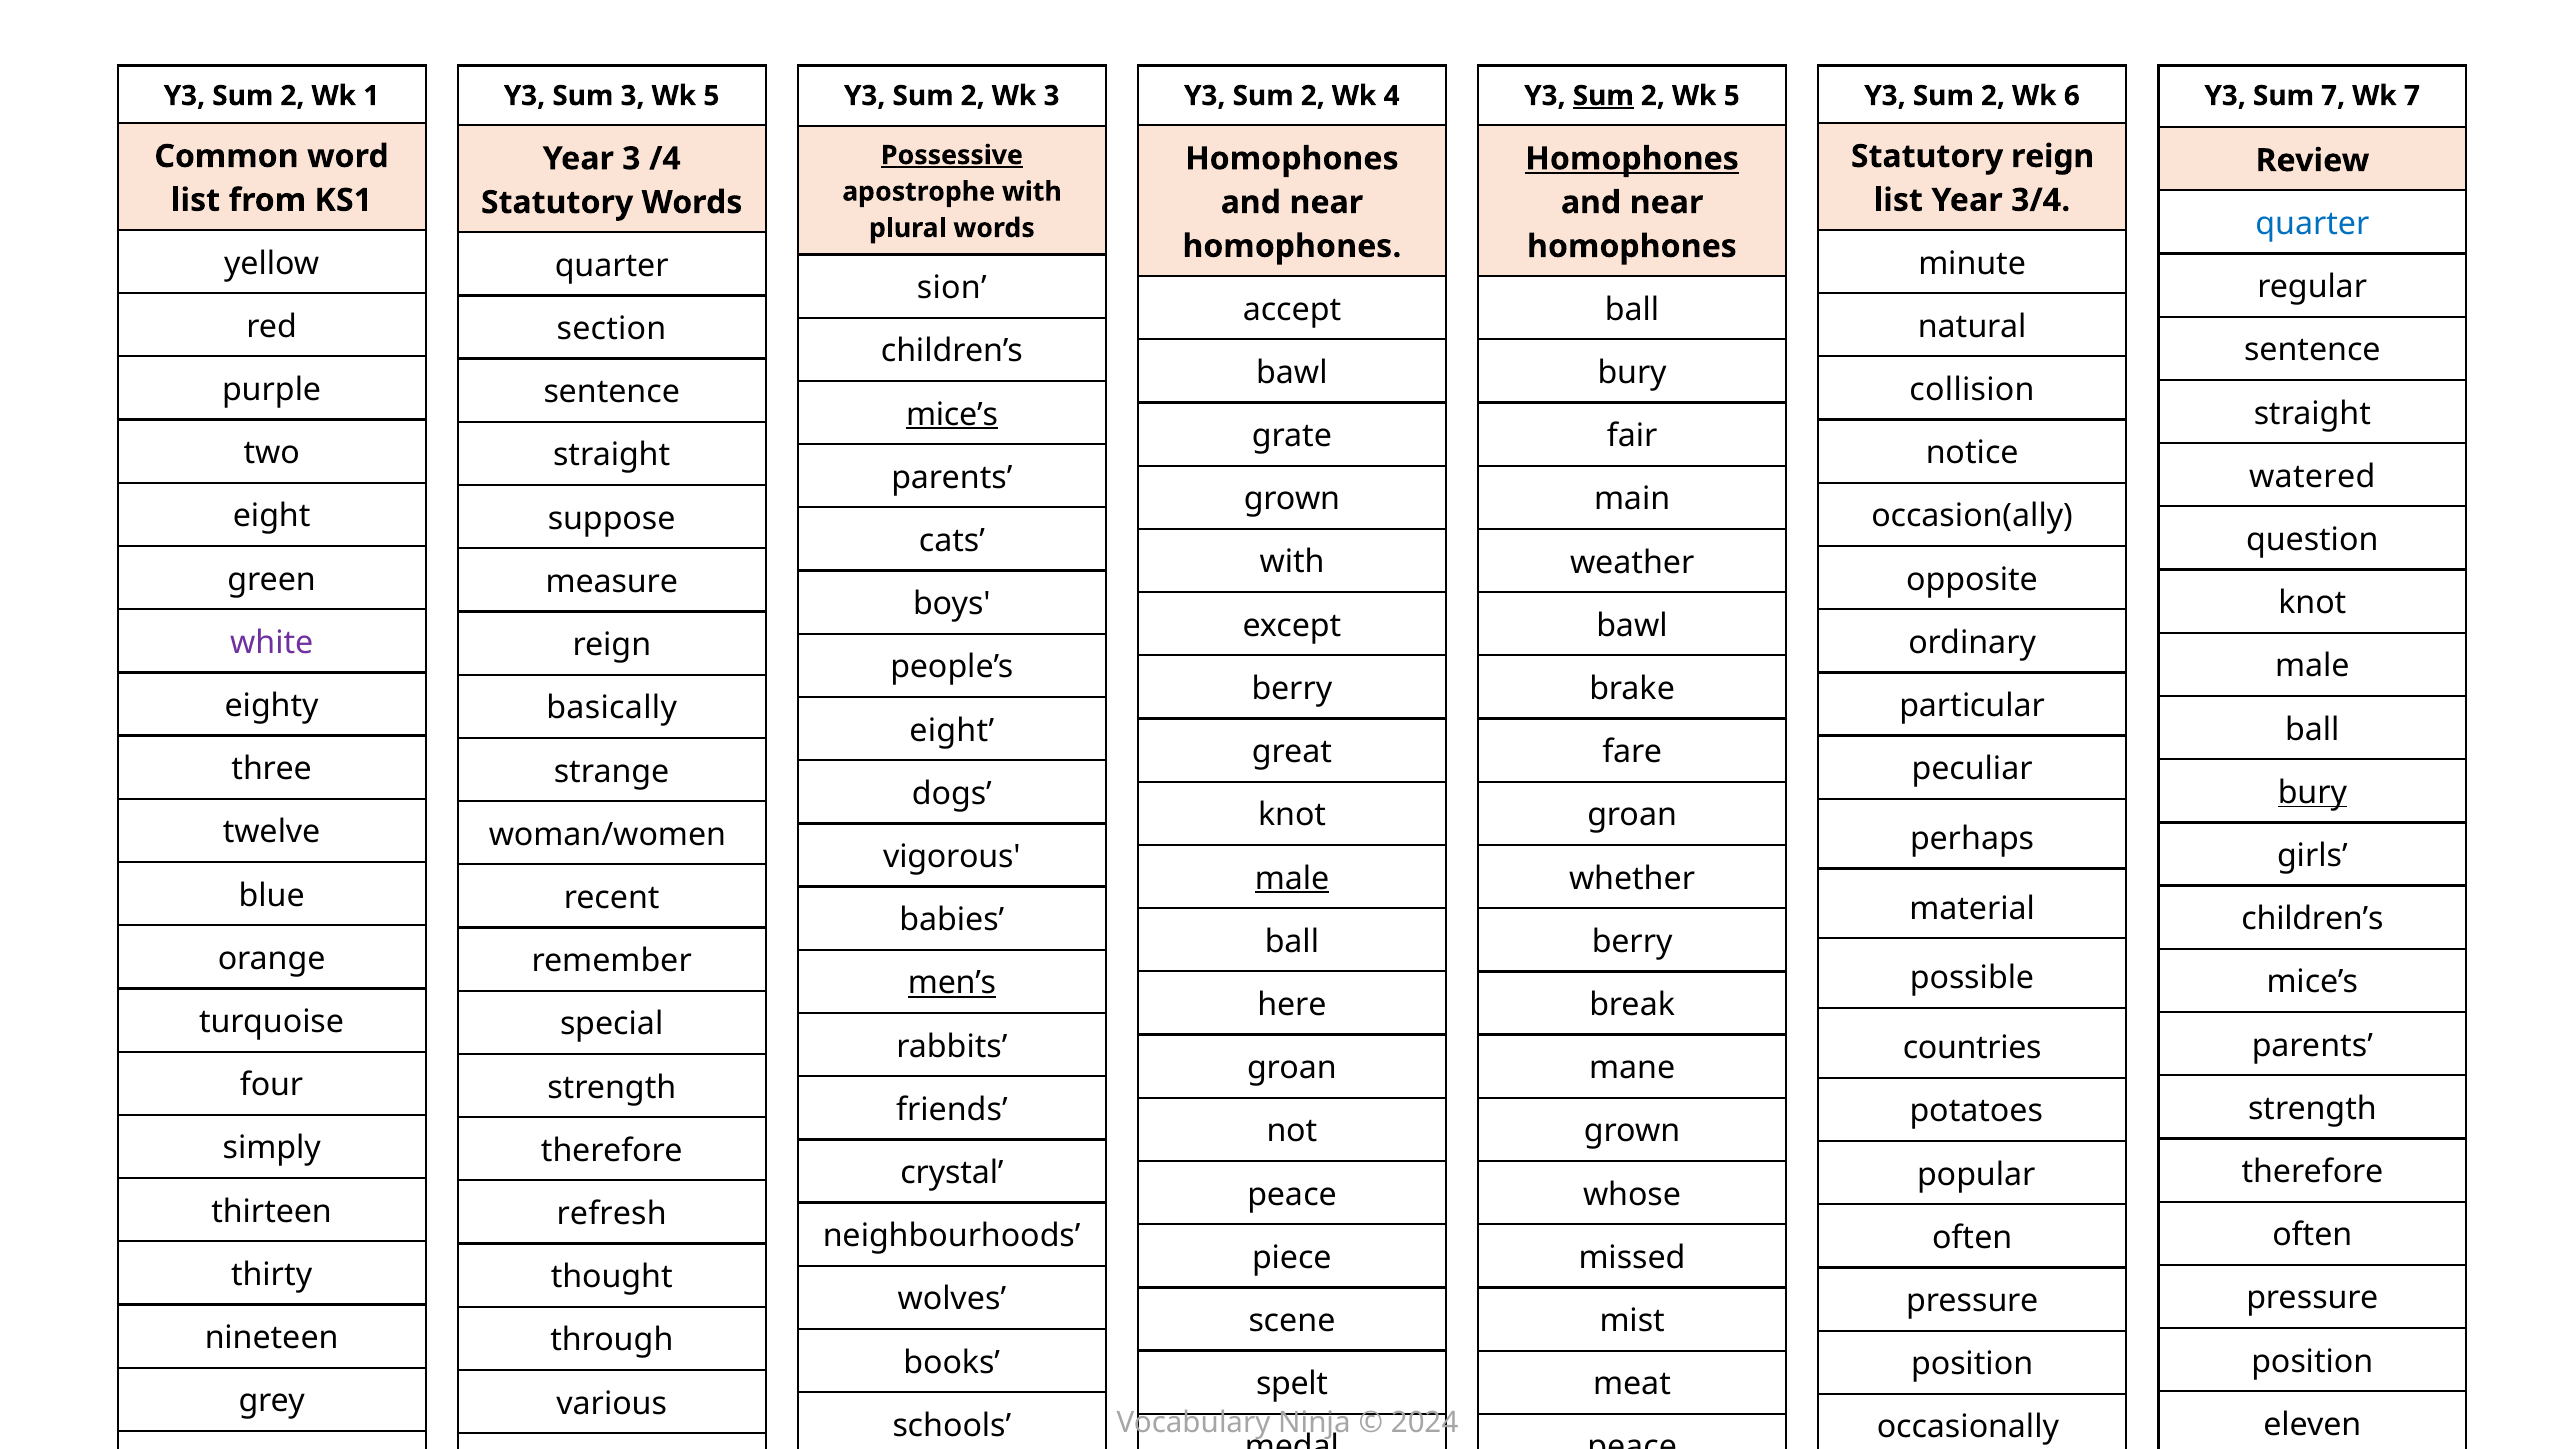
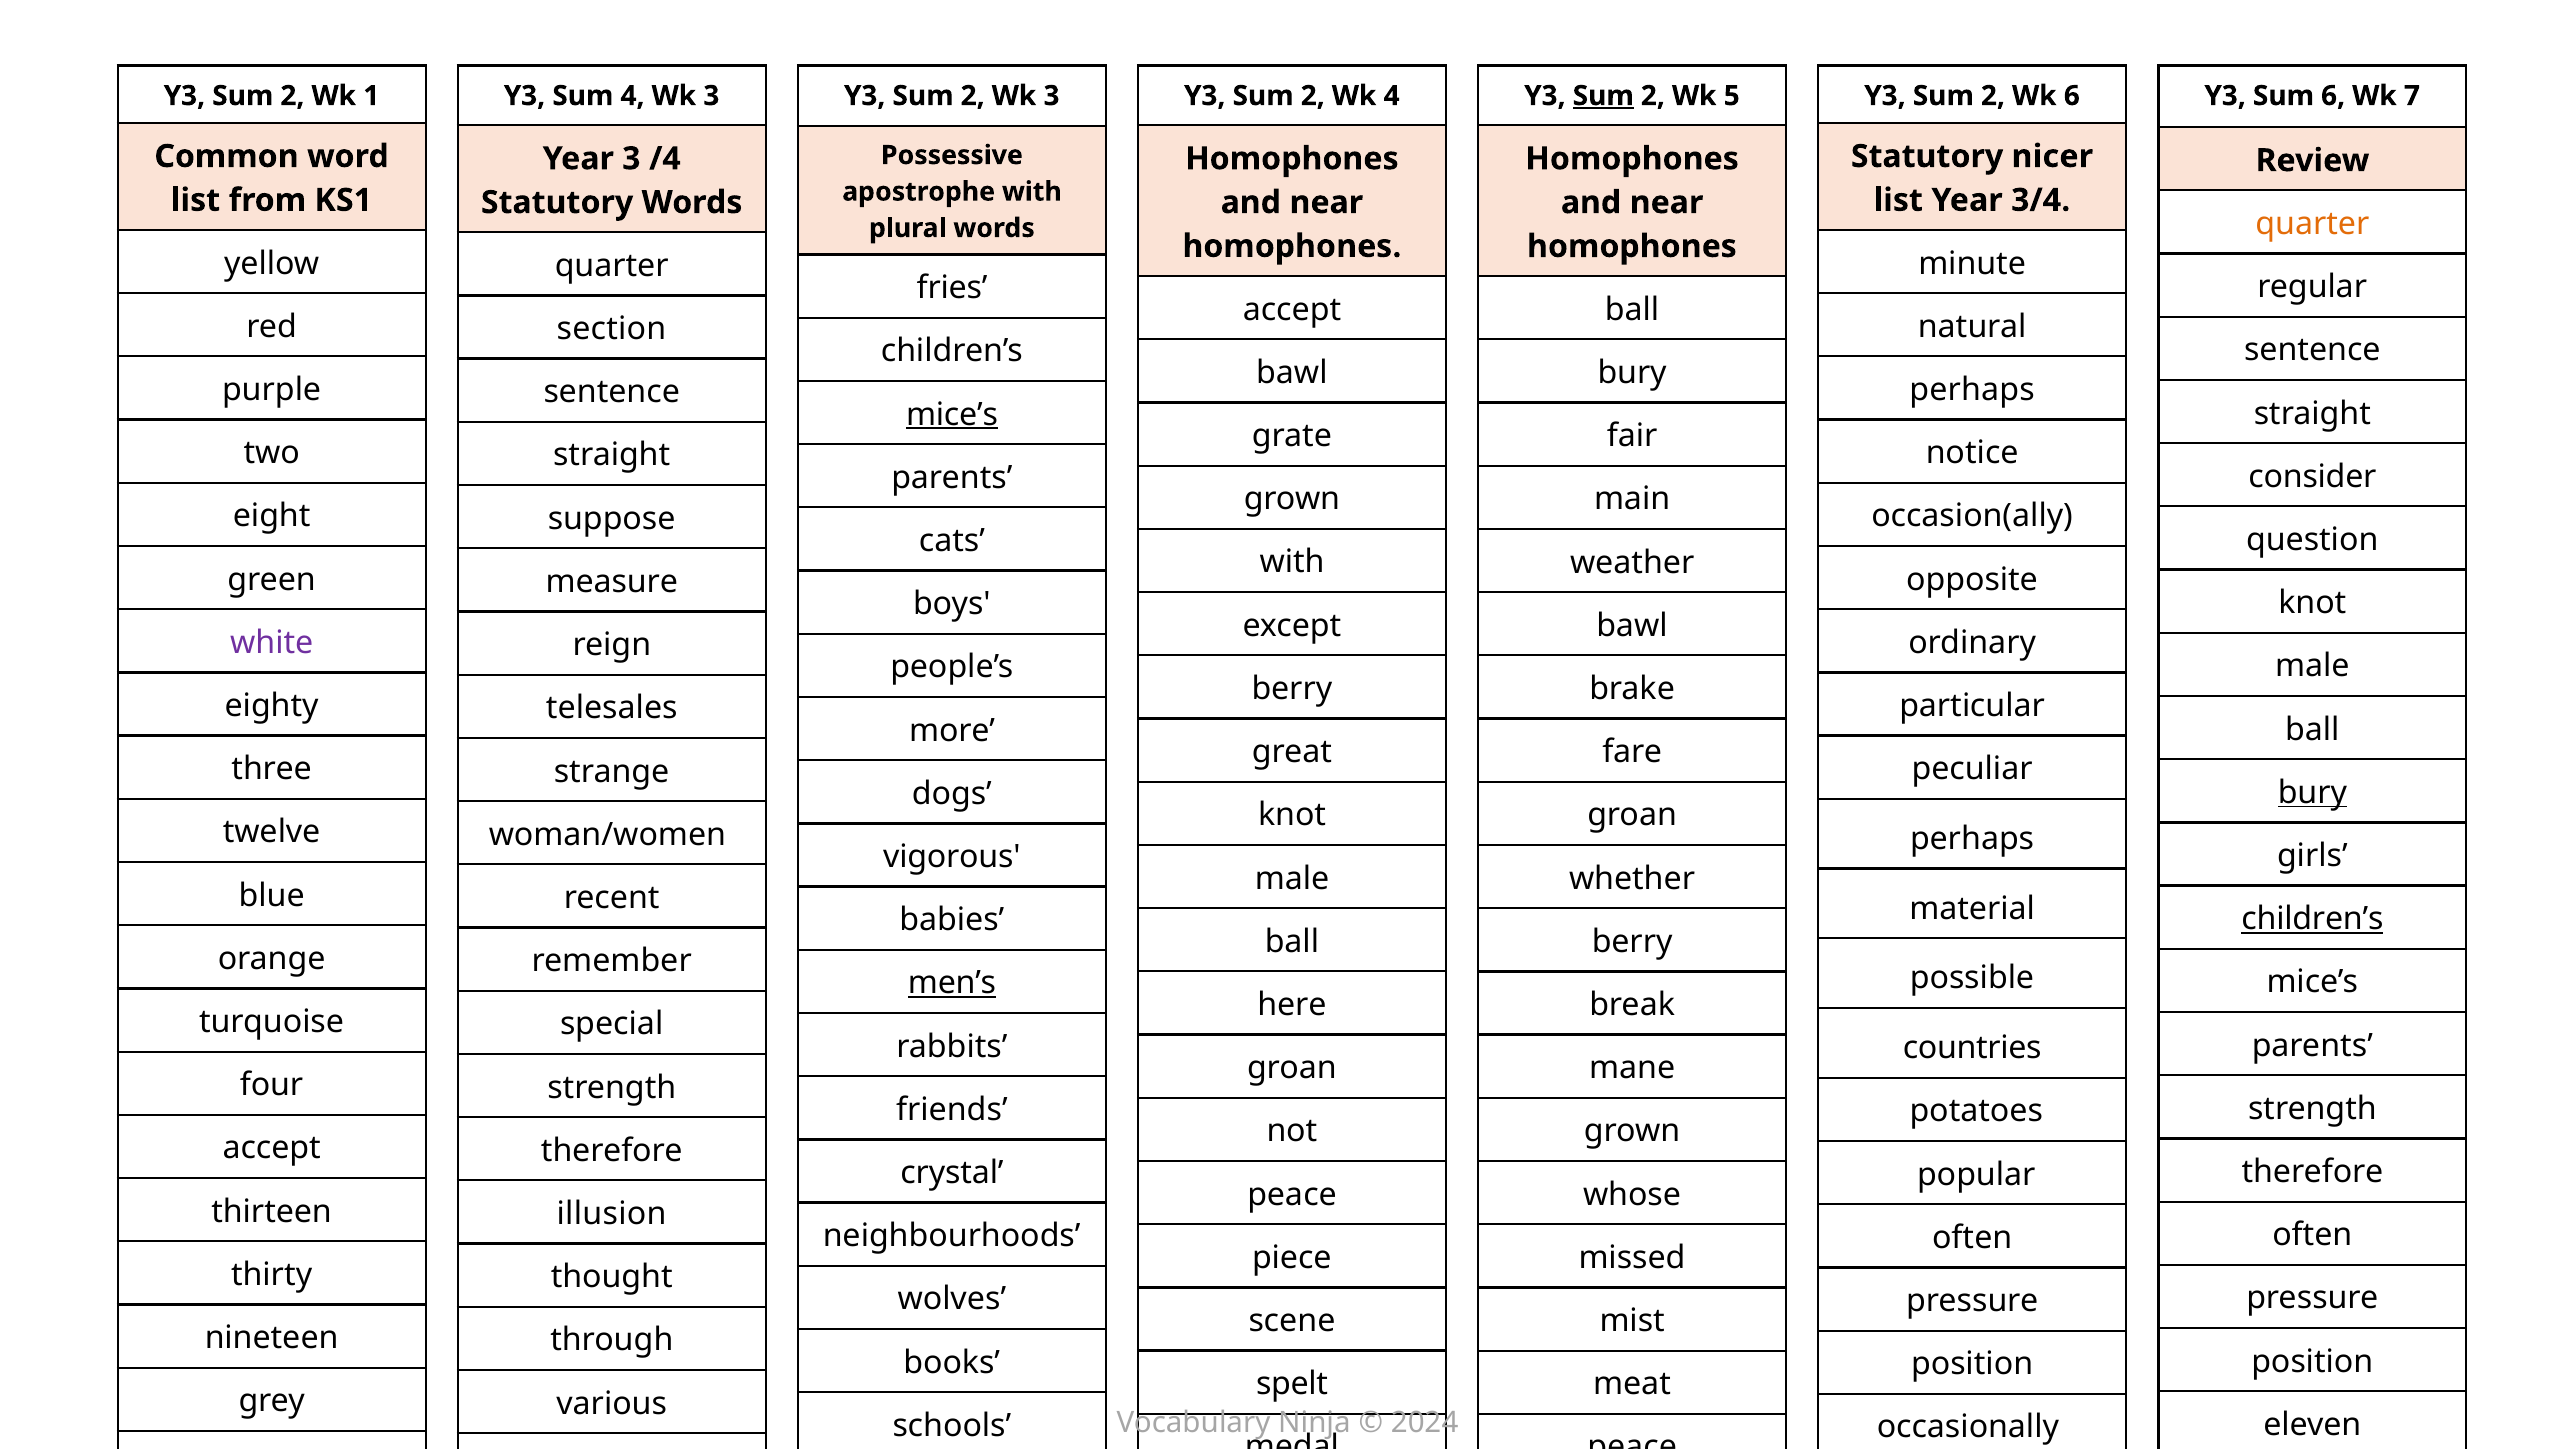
Sum 3: 3 -> 4
5 at (711, 96): 5 -> 3
Sum 7: 7 -> 6
Possessive underline: present -> none
Statutory reign: reign -> nicer
Homophones at (1632, 159) underline: present -> none
quarter at (2312, 224) colour: blue -> orange
sion: sion -> fries
collision at (1972, 390): collision -> perhaps
watered: watered -> consider
basically: basically -> telesales
eight at (952, 730): eight -> more
male at (1292, 878) underline: present -> none
children’s at (2312, 919) underline: none -> present
simply at (272, 1148): simply -> accept
refresh: refresh -> illusion
